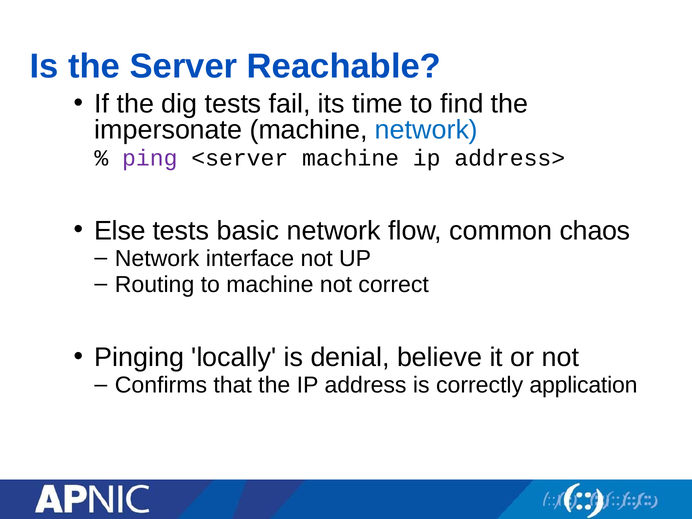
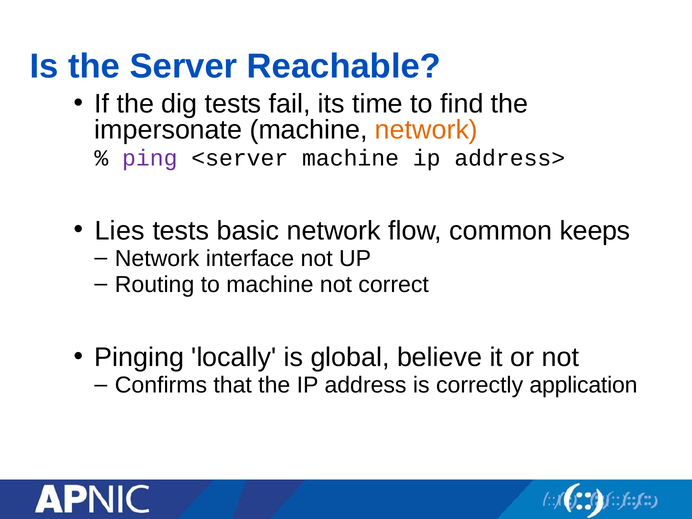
network at (426, 130) colour: blue -> orange
Else: Else -> Lies
chaos: chaos -> keeps
denial: denial -> global
